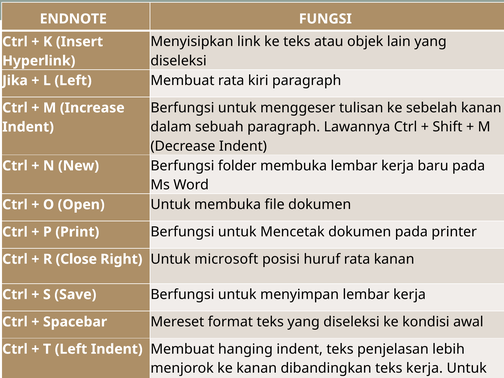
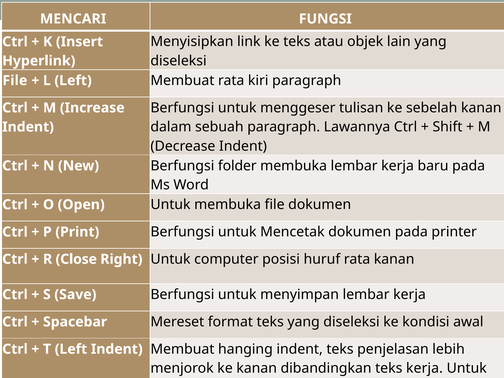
ENDNOTE: ENDNOTE -> MENCARI
Jika at (15, 81): Jika -> File
microsoft: microsoft -> computer
